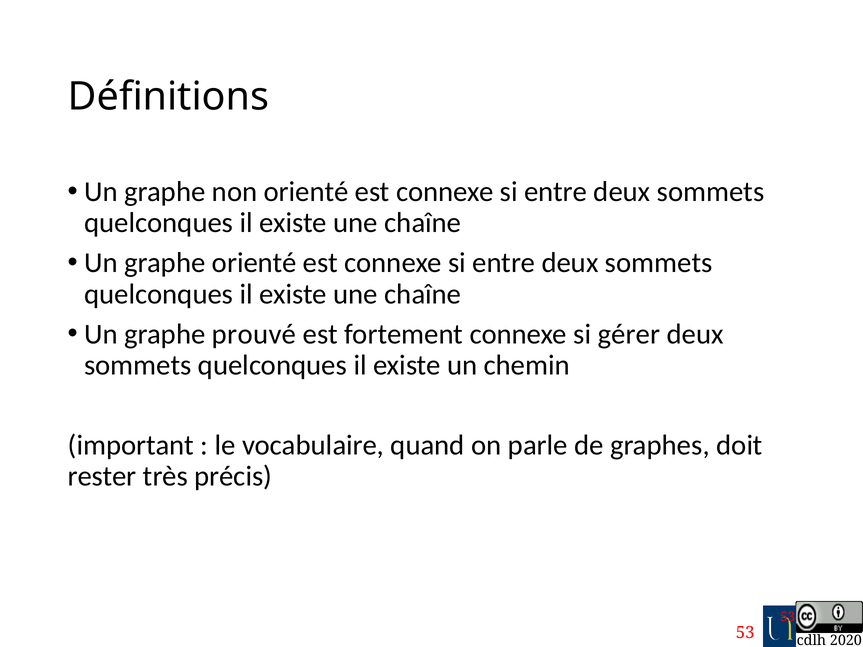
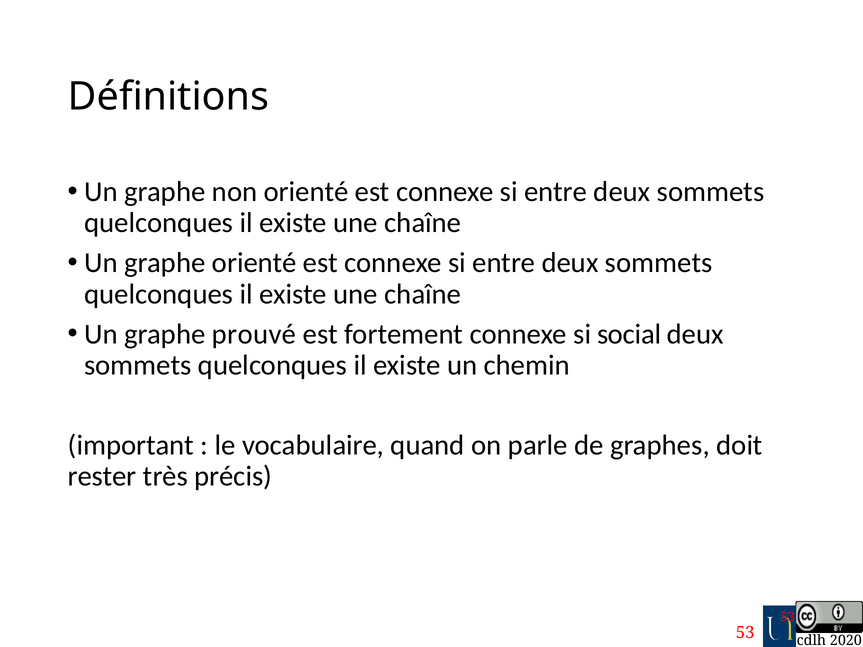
gérer: gérer -> social
